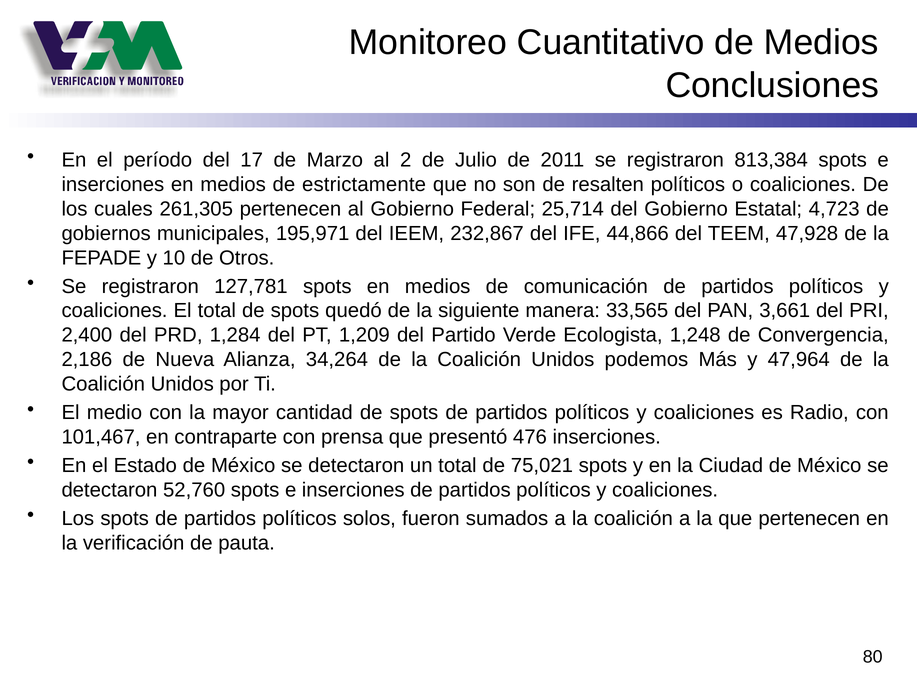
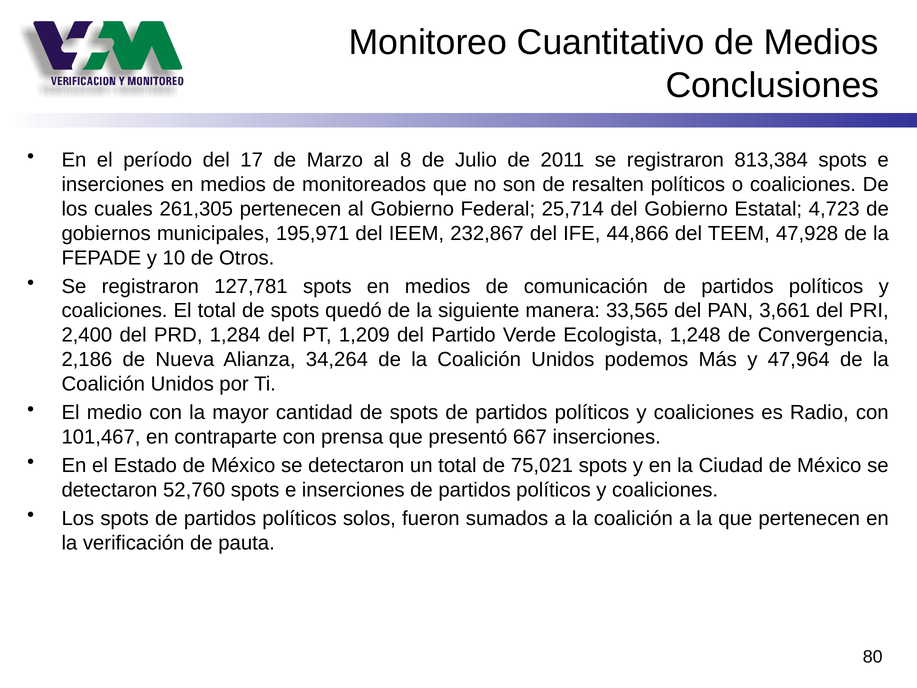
2: 2 -> 8
estrictamente: estrictamente -> monitoreados
476: 476 -> 667
